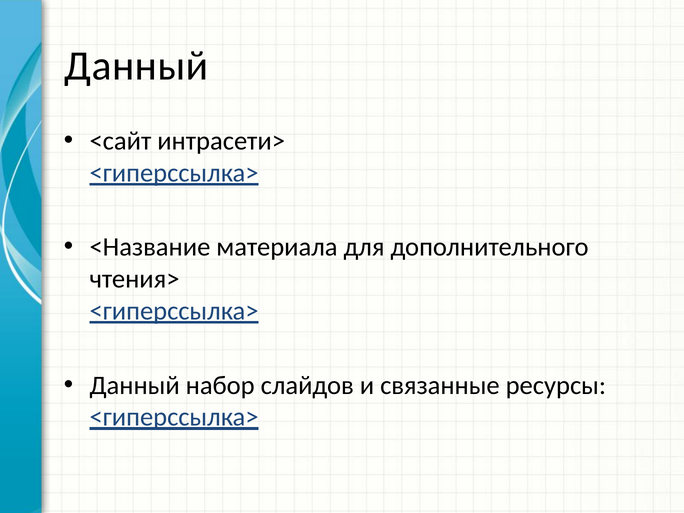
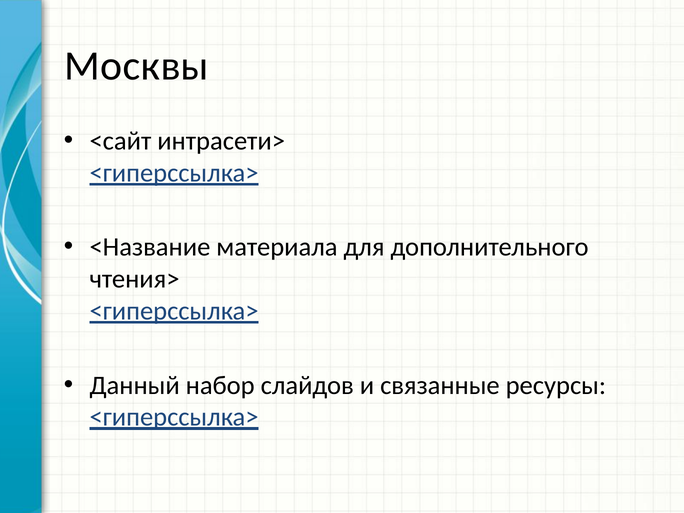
Данный at (137, 66): Данный -> Москвы
